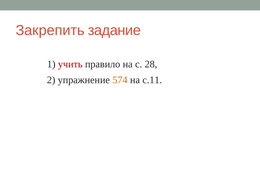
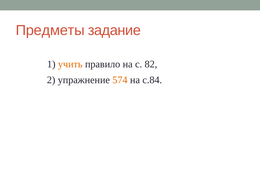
Закрепить: Закрепить -> Предметы
учить colour: red -> orange
28: 28 -> 82
с.11: с.11 -> с.84
